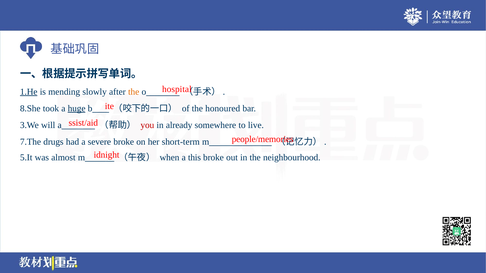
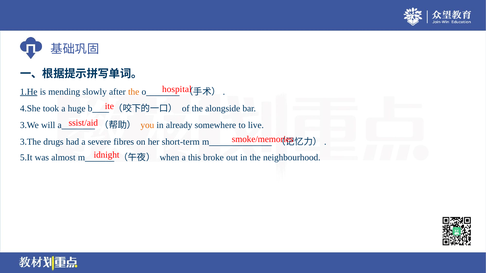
8.She: 8.She -> 4.She
huge underline: present -> none
honoured: honoured -> alongside
you colour: red -> orange
people/memories: people/memories -> smoke/memories
7.The: 7.The -> 3.The
severe broke: broke -> fibres
